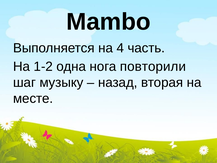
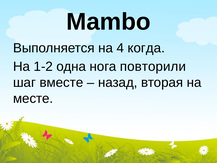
часть: часть -> когда
музыку: музыку -> вместе
